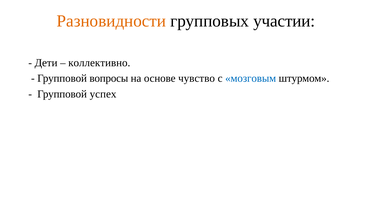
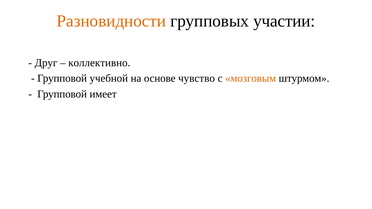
Дети: Дети -> Друг
вопросы: вопросы -> учебной
мозговым colour: blue -> orange
успех: успех -> имеет
